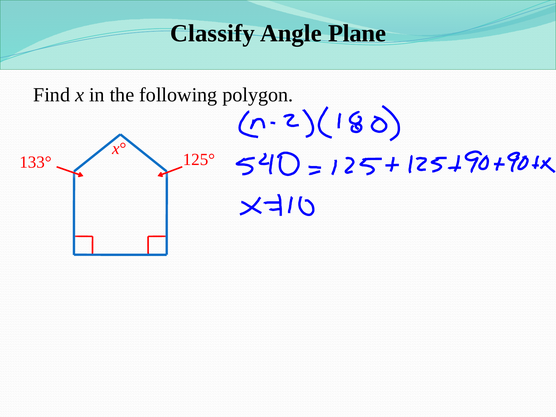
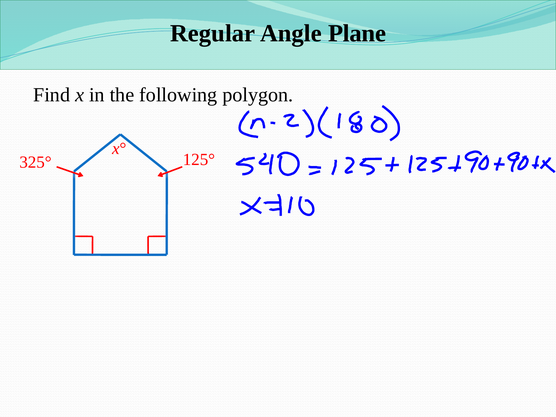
Classify: Classify -> Regular
133°: 133° -> 325°
